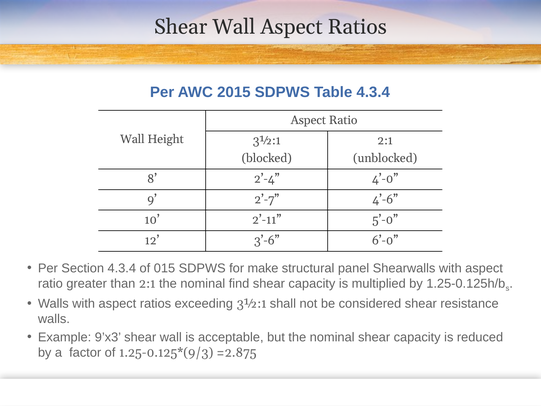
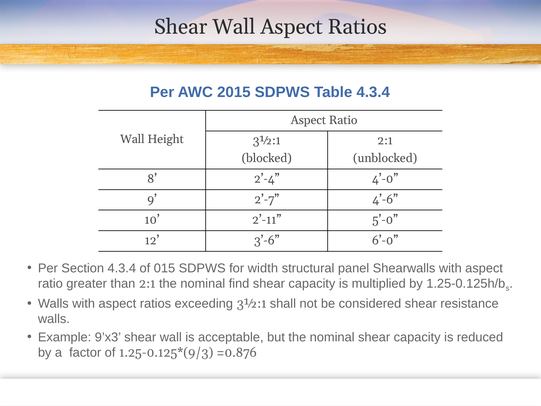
make: make -> width
=2.875: =2.875 -> =0.876
